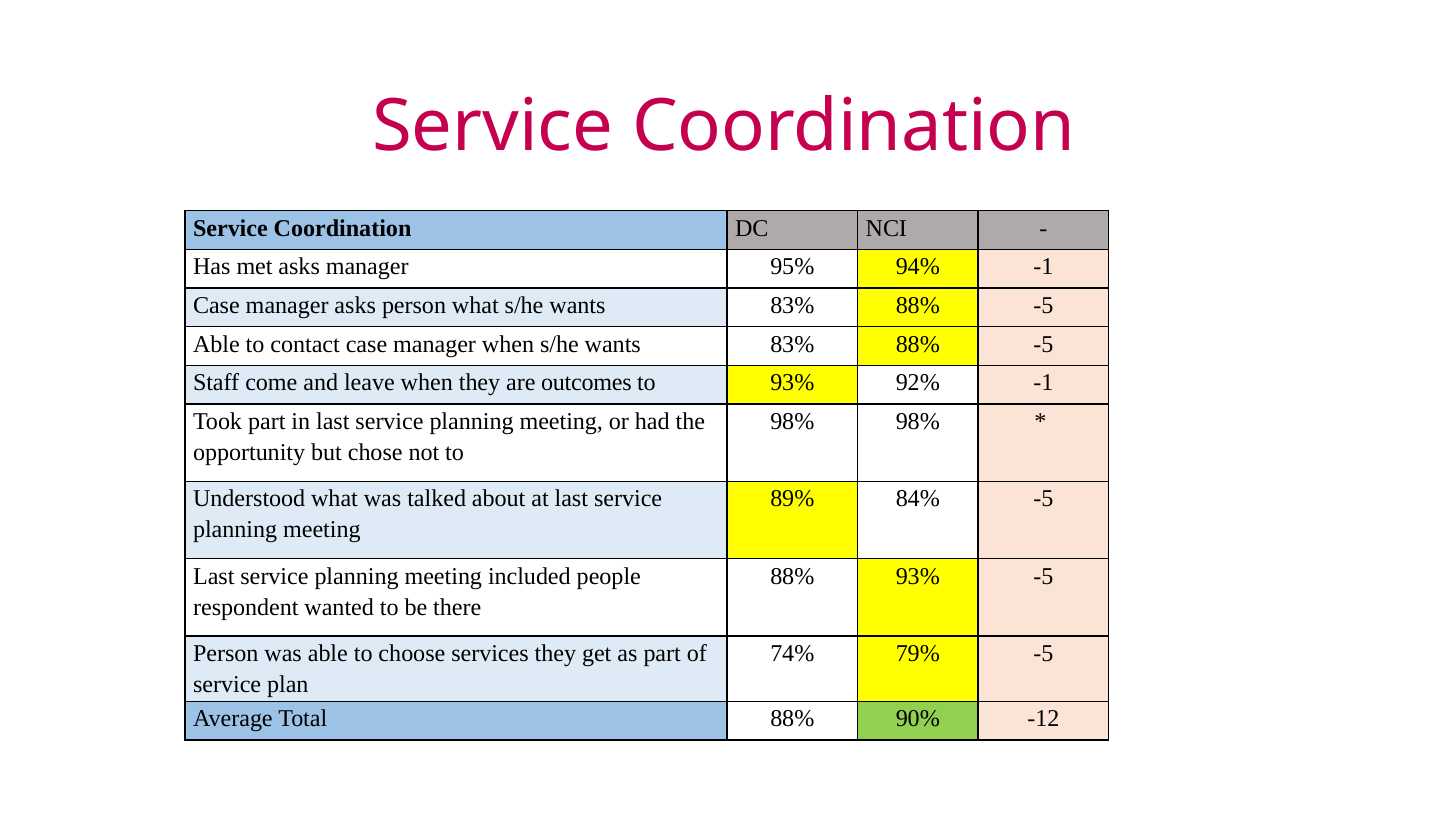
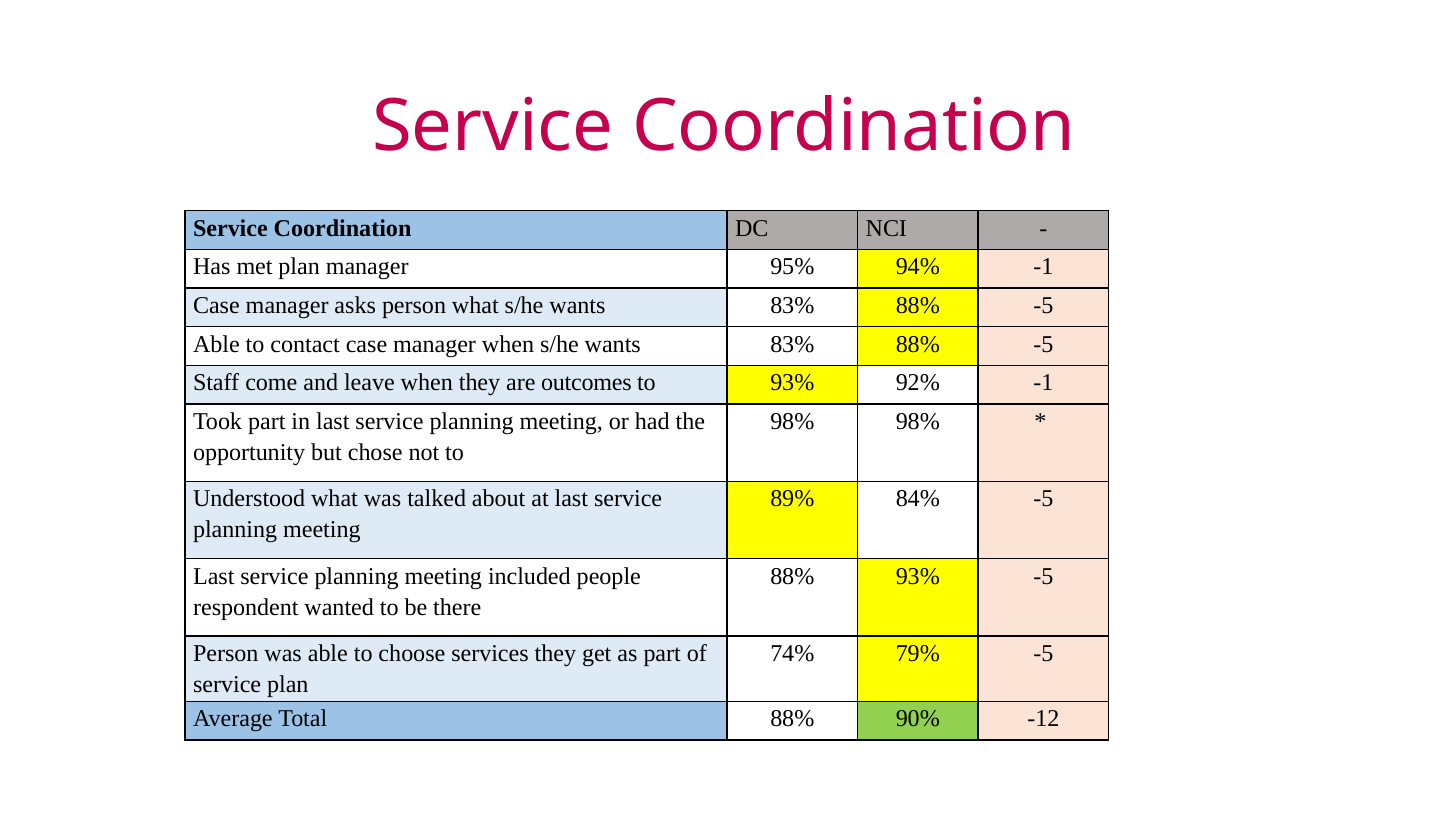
met asks: asks -> plan
